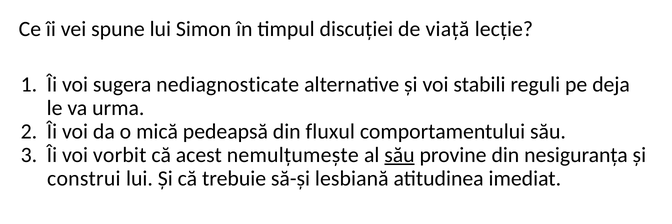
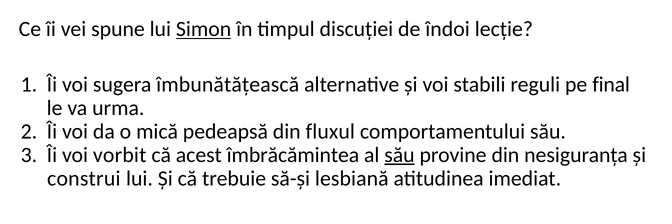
Simon underline: none -> present
viață: viață -> îndoi
nediagnosticate: nediagnosticate -> îmbunătățească
deja: deja -> final
nemulțumește: nemulțumește -> îmbrăcămintea
